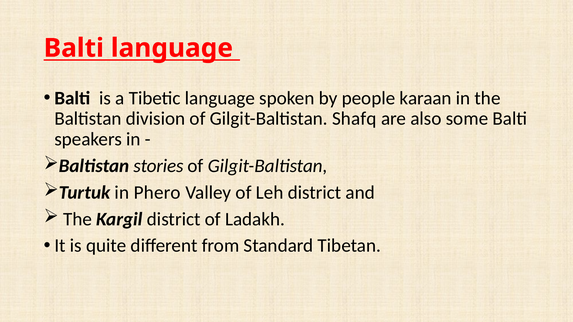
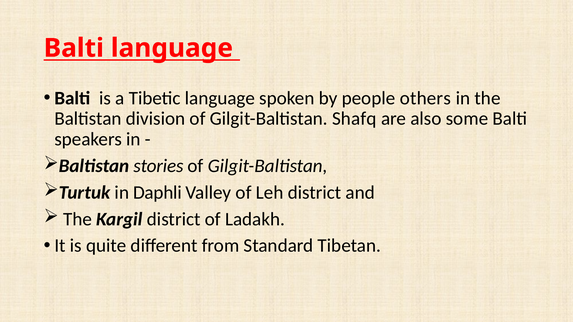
karaan: karaan -> others
Phero: Phero -> Daphli
